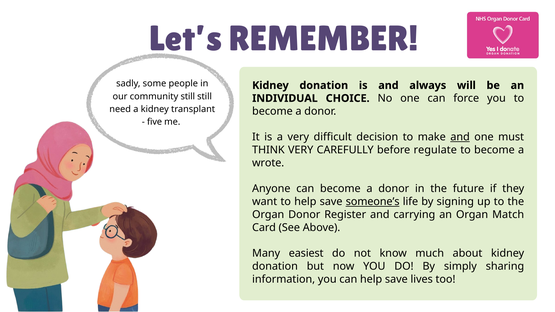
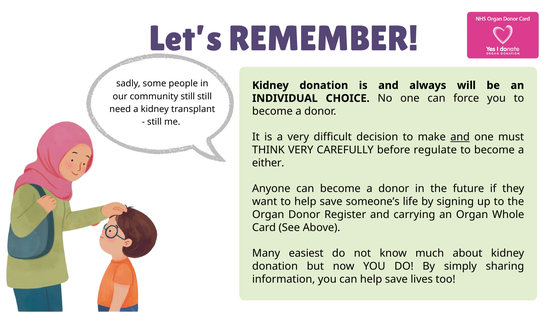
five at (155, 122): five -> still
wrote: wrote -> either
someone’s underline: present -> none
Match: Match -> Whole
